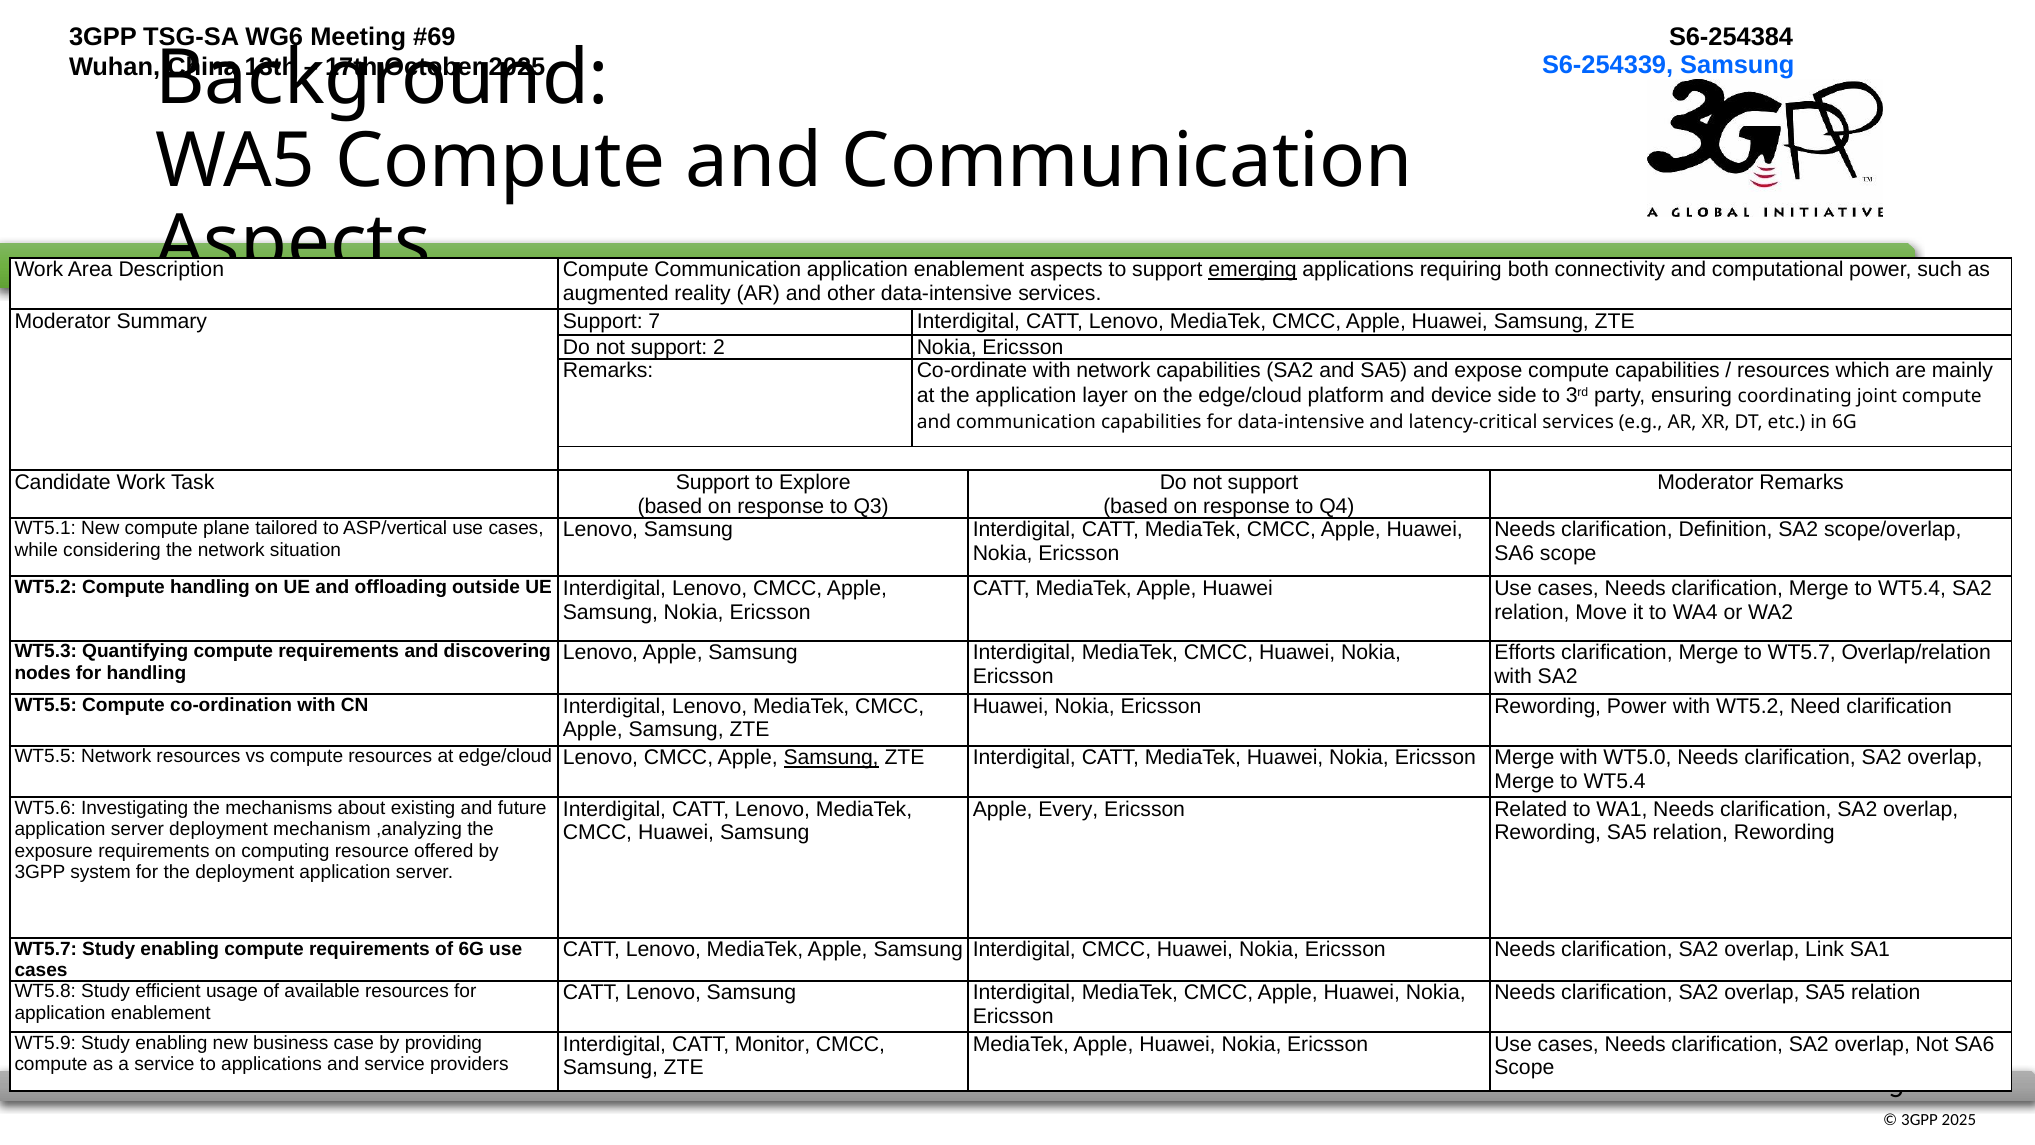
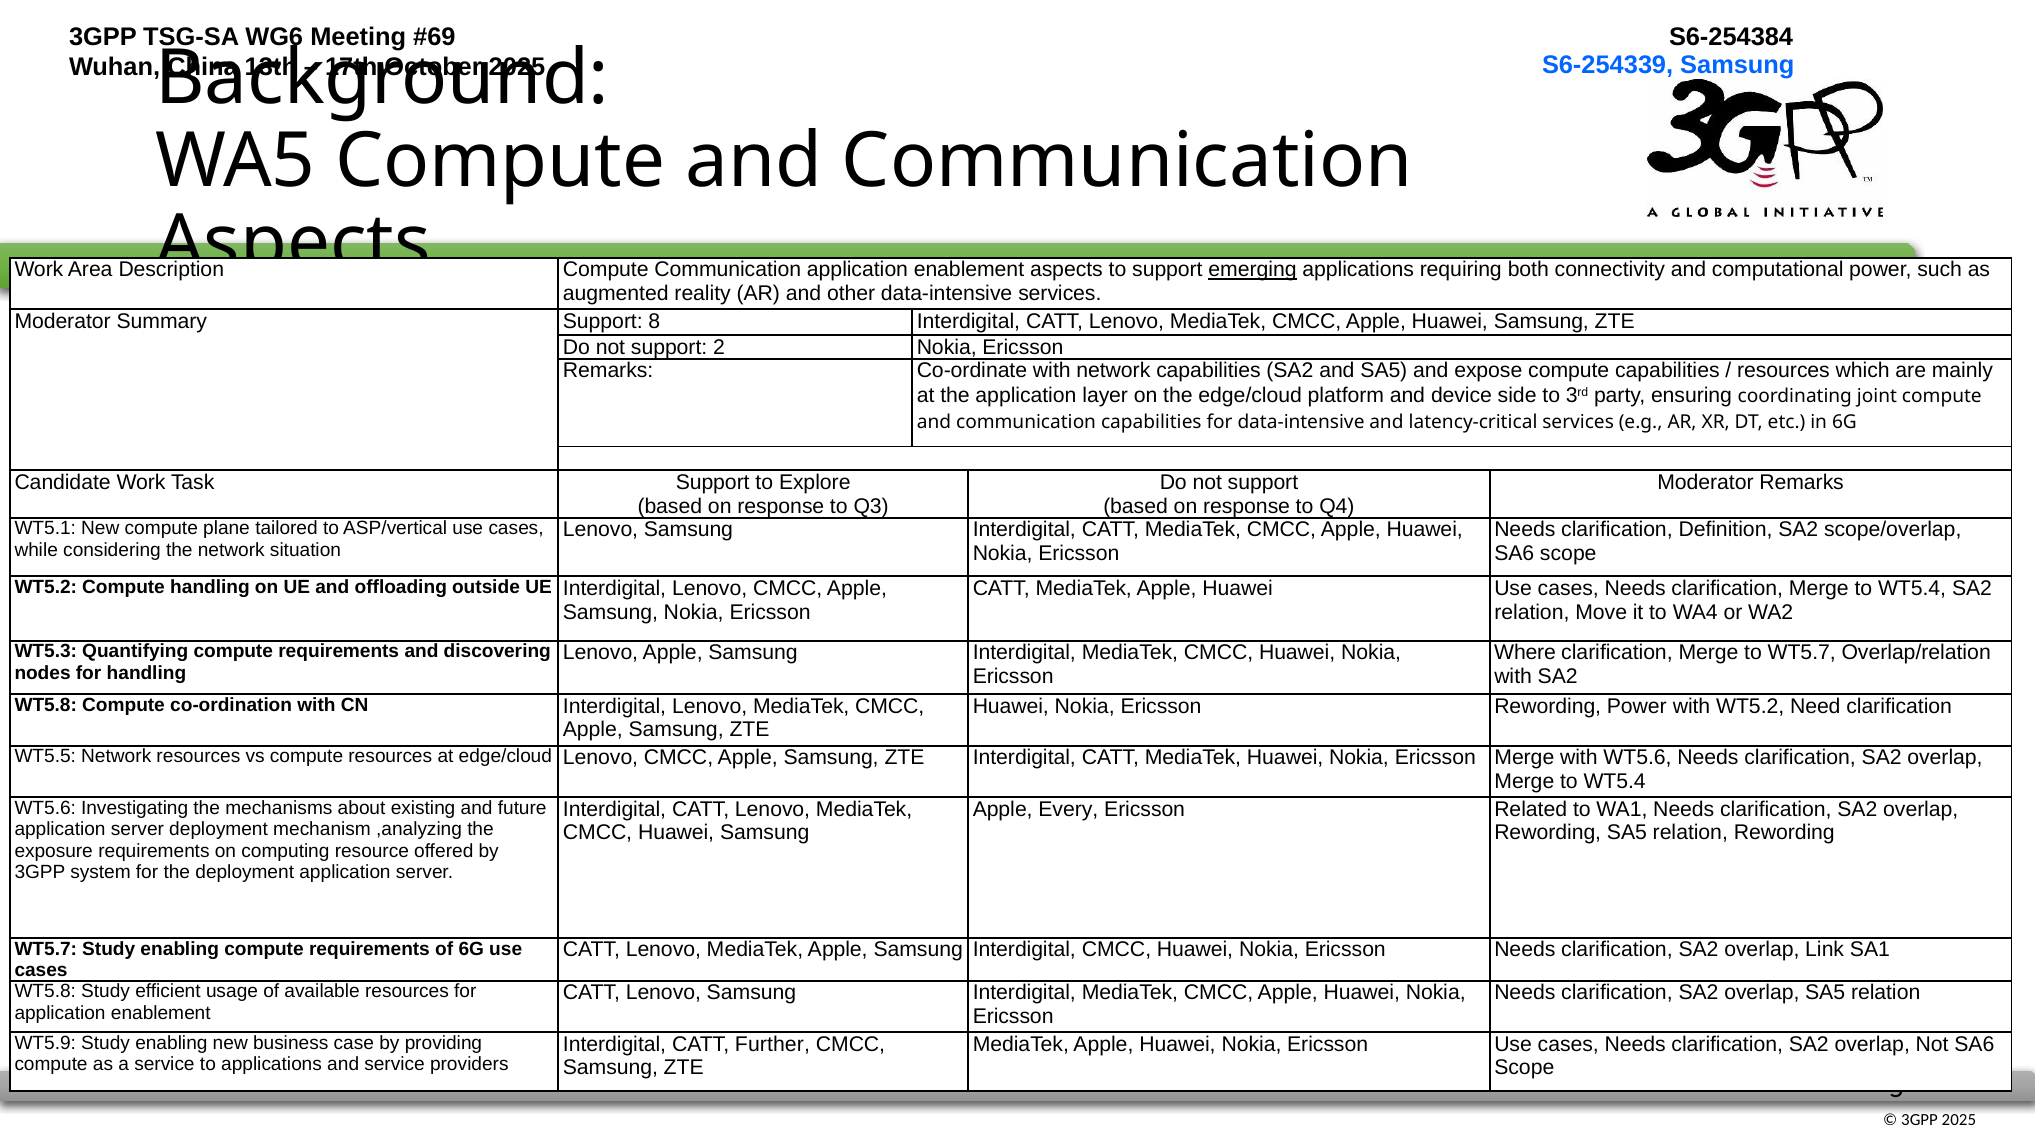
7: 7 -> 8
Efforts: Efforts -> Where
WT5.5 at (46, 705): WT5.5 -> WT5.8
Samsung at (831, 758) underline: present -> none
with WT5.0: WT5.0 -> WT5.6
Monitor: Monitor -> Further
